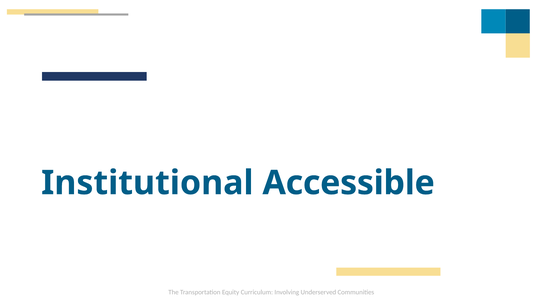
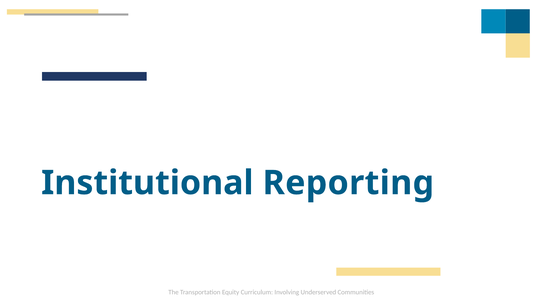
Accessible: Accessible -> Reporting
